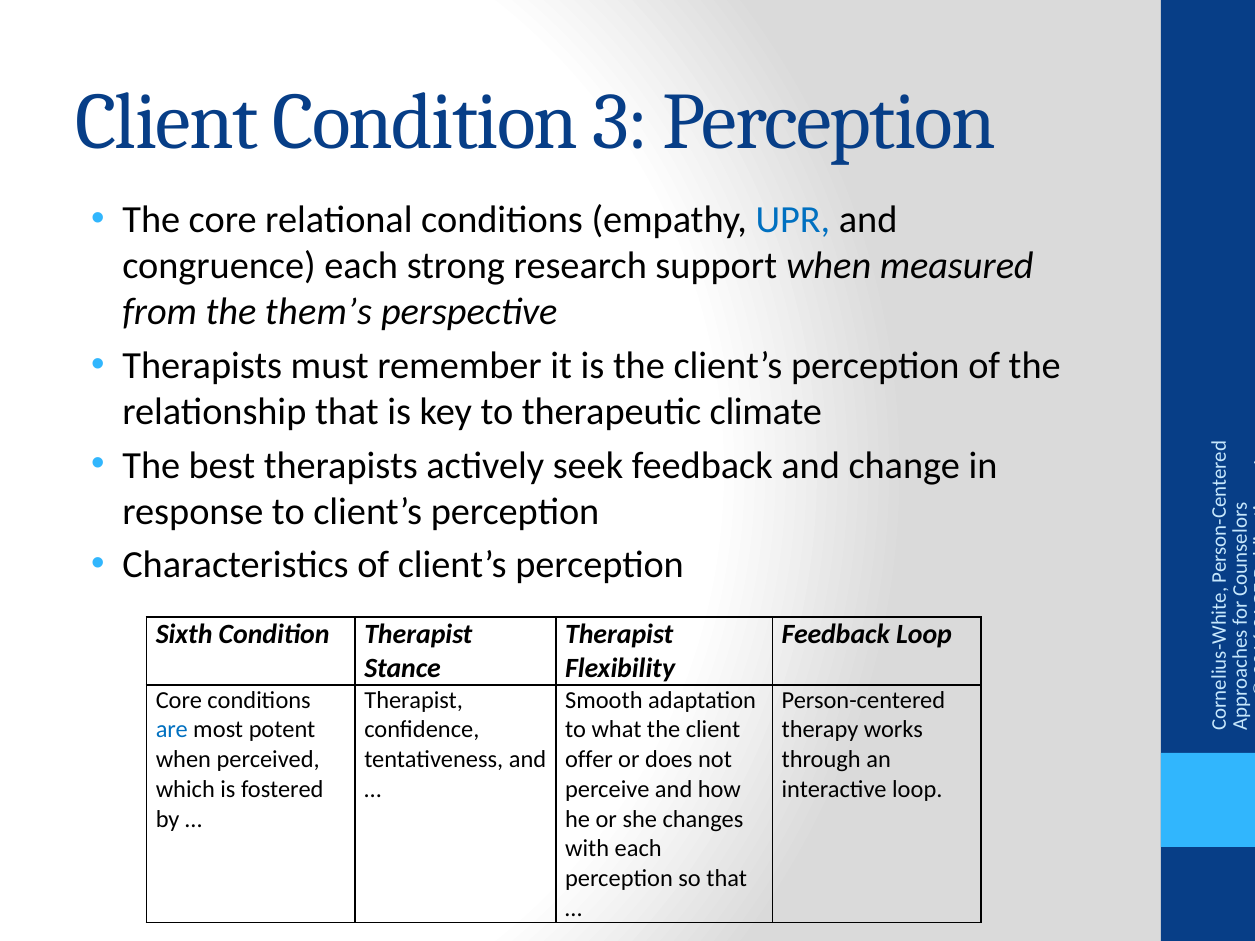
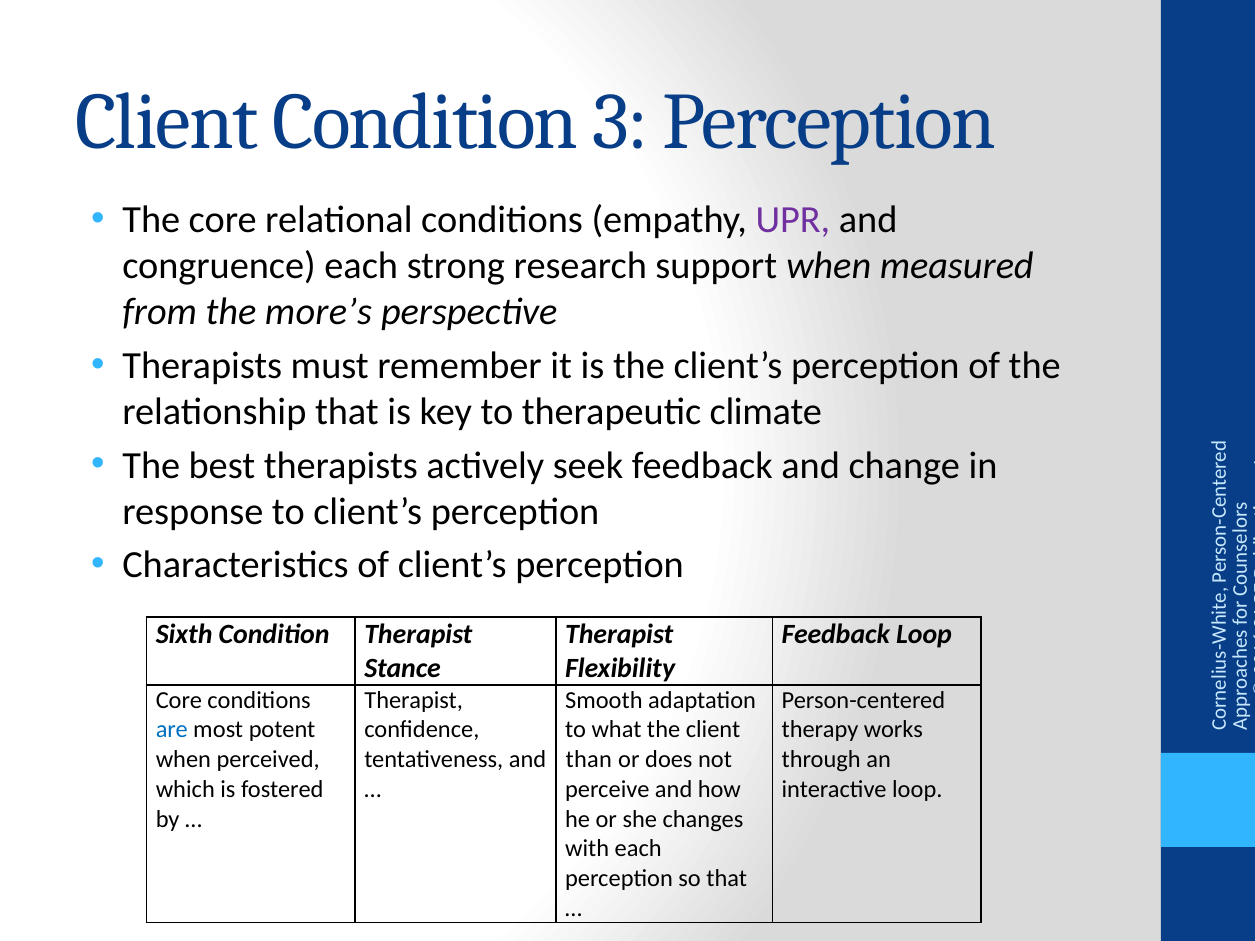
UPR colour: blue -> purple
them’s: them’s -> more’s
offer: offer -> than
